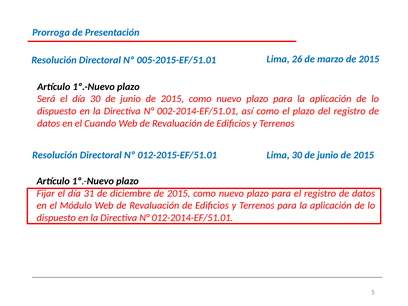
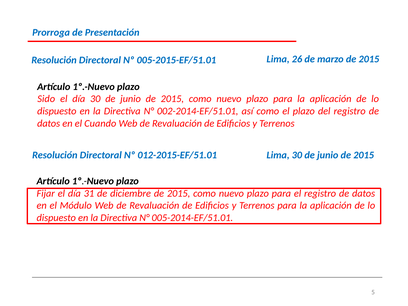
Será: Será -> Sido
012-2014-EF/51.01: 012-2014-EF/51.01 -> 005-2014-EF/51.01
